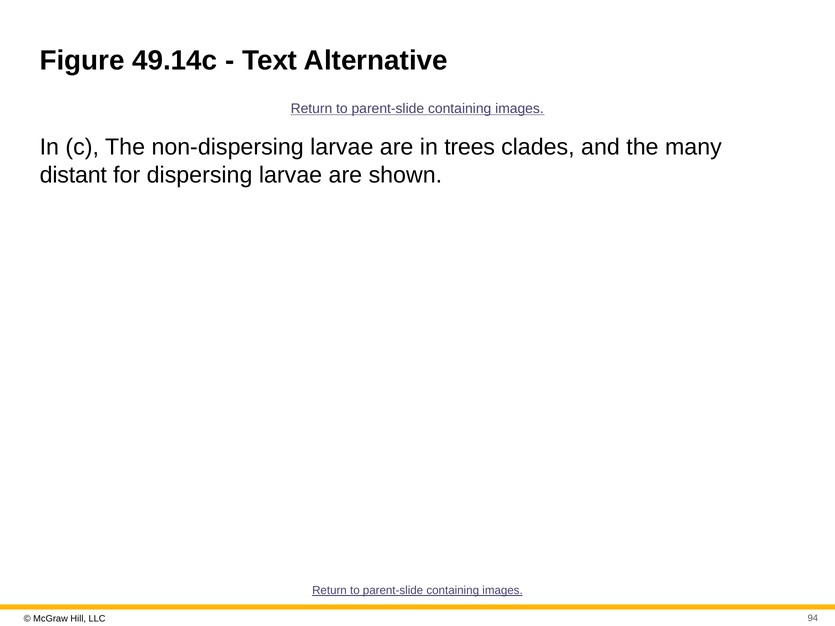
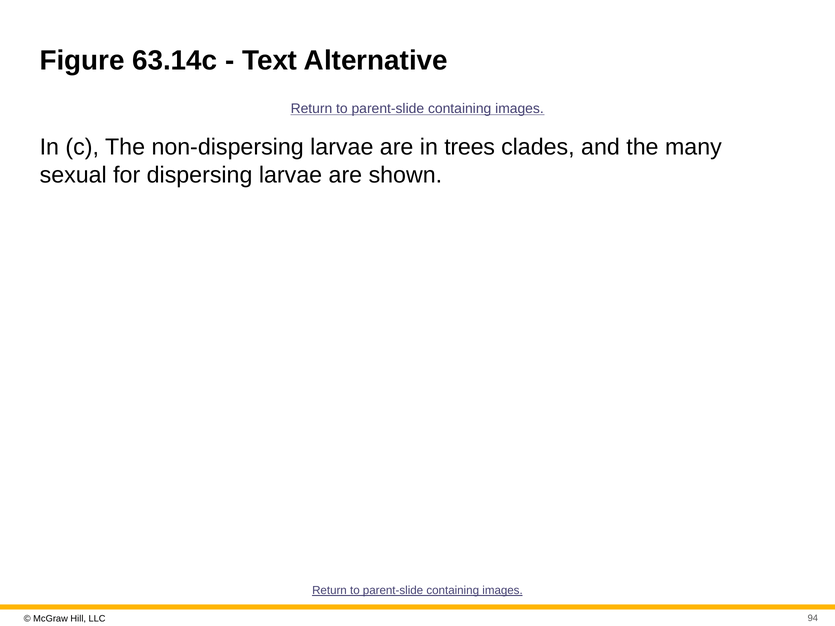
49.14c: 49.14c -> 63.14c
distant: distant -> sexual
